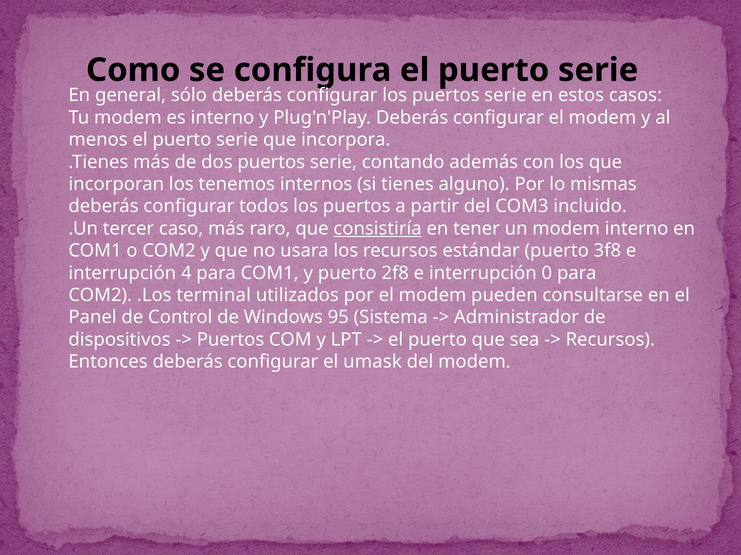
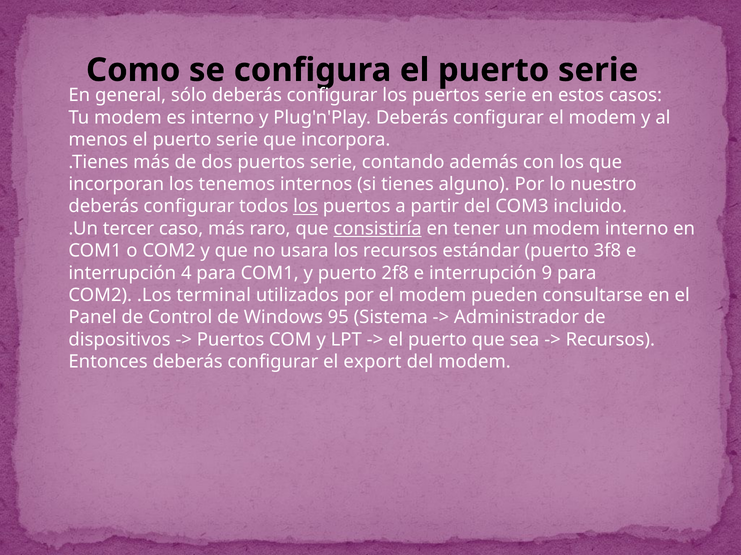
mismas: mismas -> nuestro
los at (306, 207) underline: none -> present
0: 0 -> 9
umask: umask -> export
